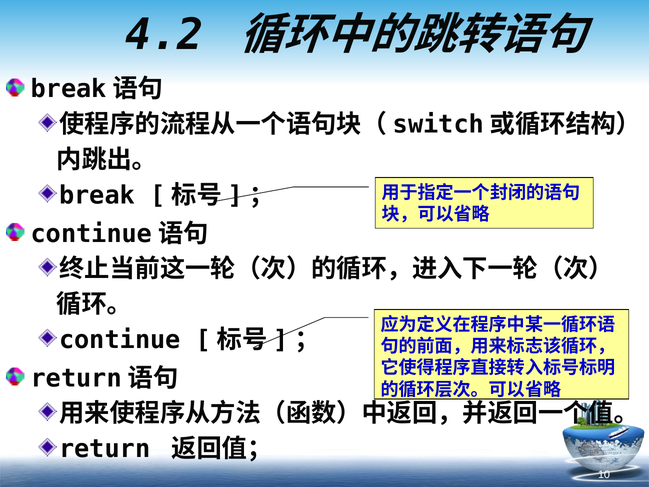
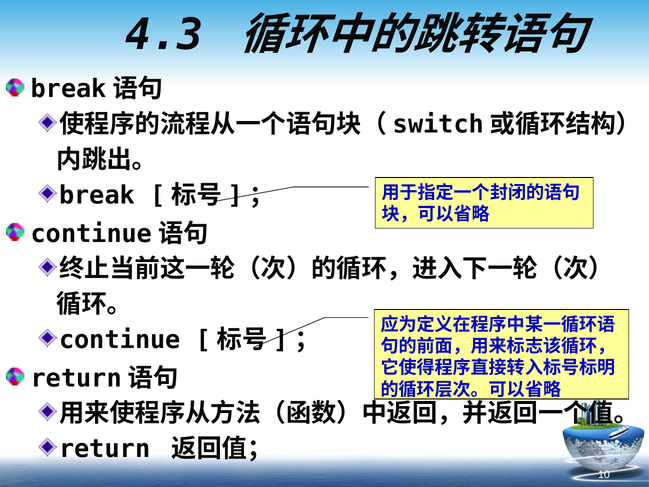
4.2: 4.2 -> 4.3
